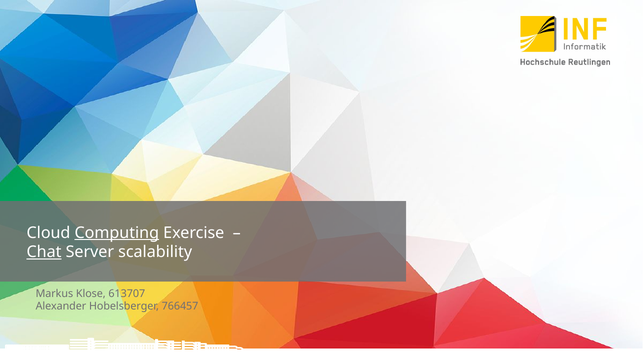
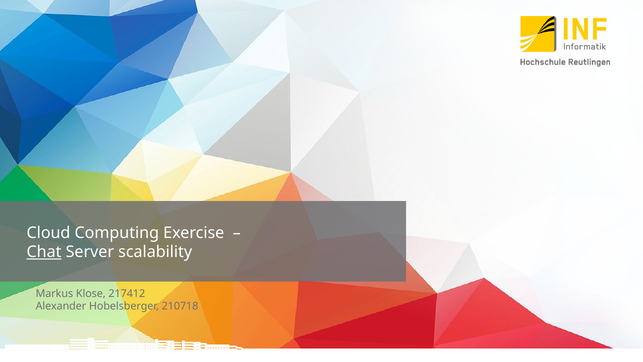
Computing underline: present -> none
613707: 613707 -> 217412
766457: 766457 -> 210718
